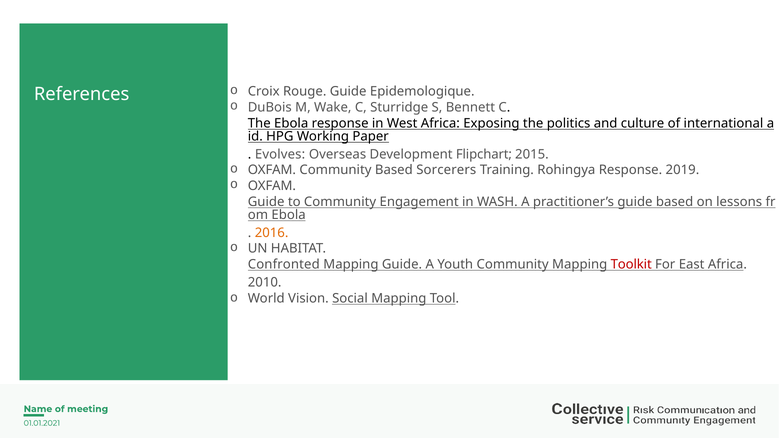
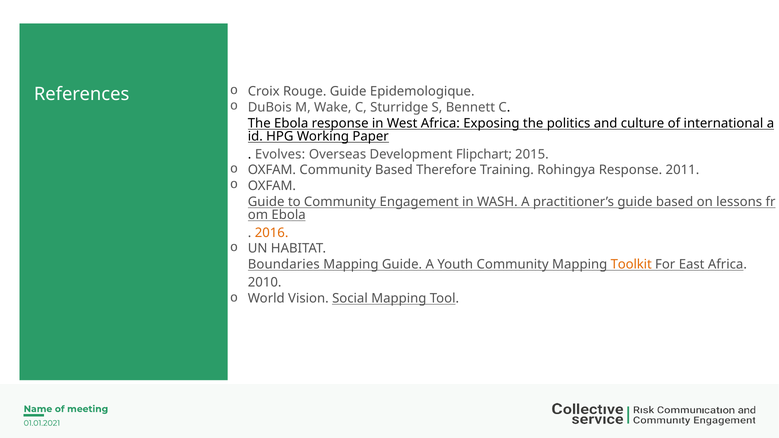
Sorcerers: Sorcerers -> Therefore
2019: 2019 -> 2011
Confronted: Confronted -> Boundaries
Toolkit colour: red -> orange
